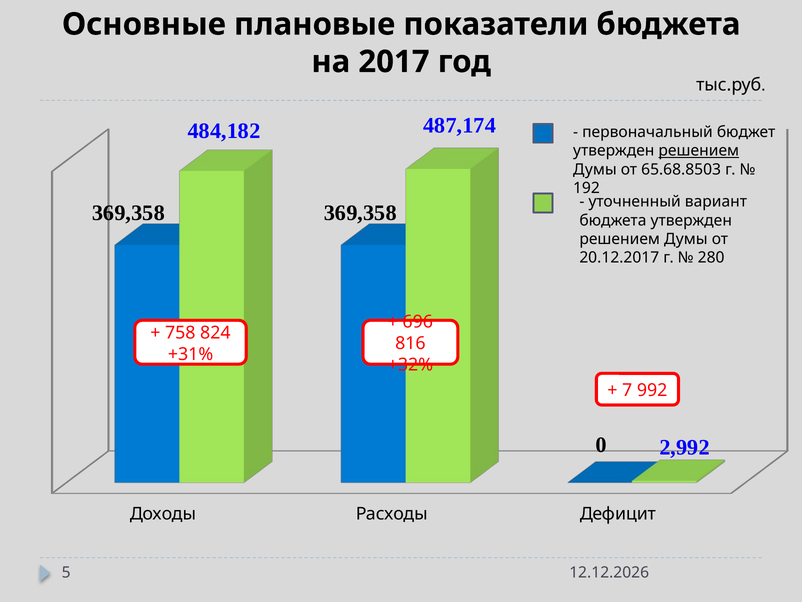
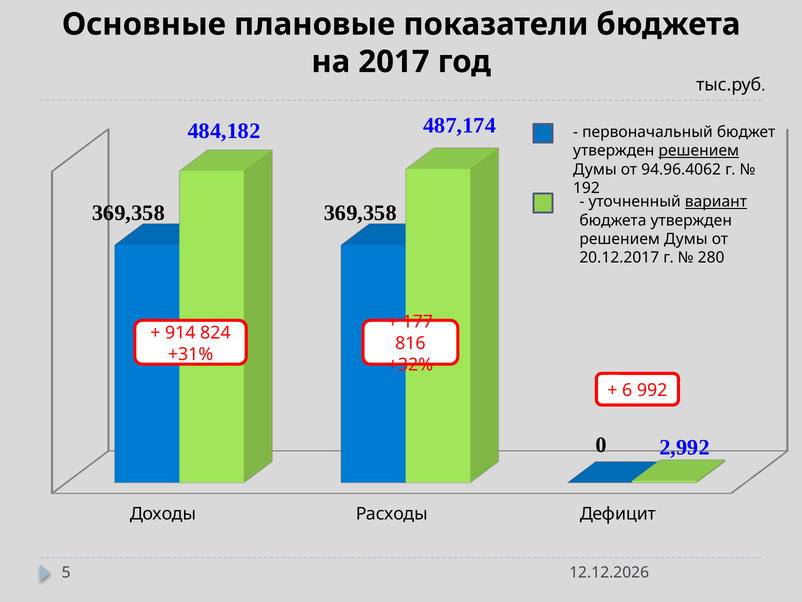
65.68.8503: 65.68.8503 -> 94.96.4062
вариант underline: none -> present
696: 696 -> 177
758: 758 -> 914
7: 7 -> 6
